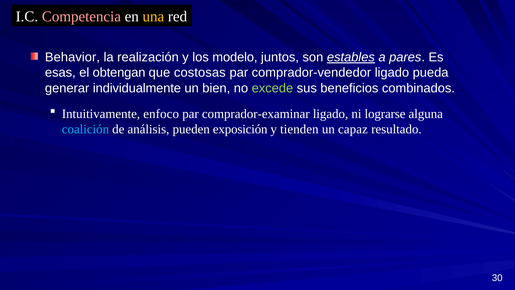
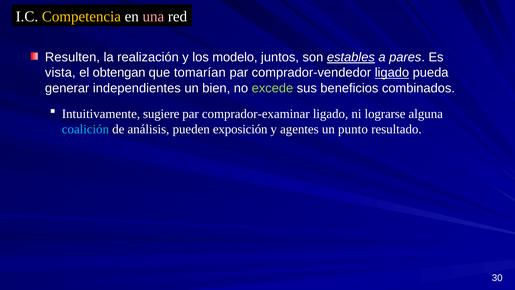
Competencia colour: pink -> yellow
una colour: yellow -> pink
Behavior: Behavior -> Resulten
esas: esas -> vista
costosas: costosas -> tomarían
ligado at (392, 73) underline: none -> present
individualmente: individualmente -> independientes
enfoco: enfoco -> sugiere
tienden: tienden -> agentes
capaz: capaz -> punto
